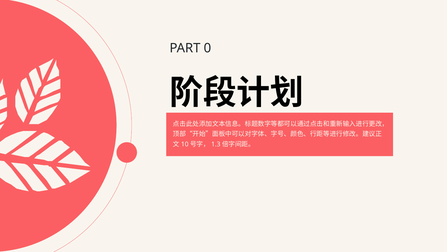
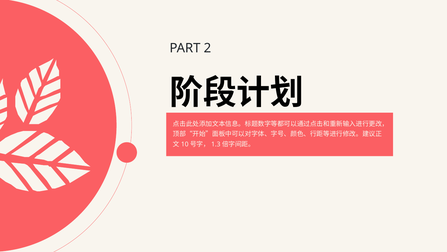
0: 0 -> 2
